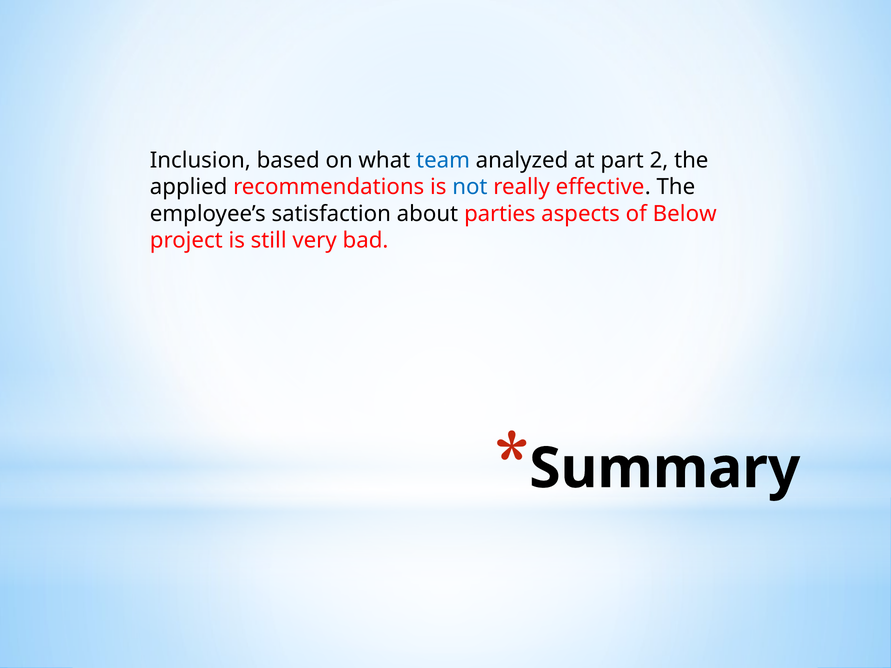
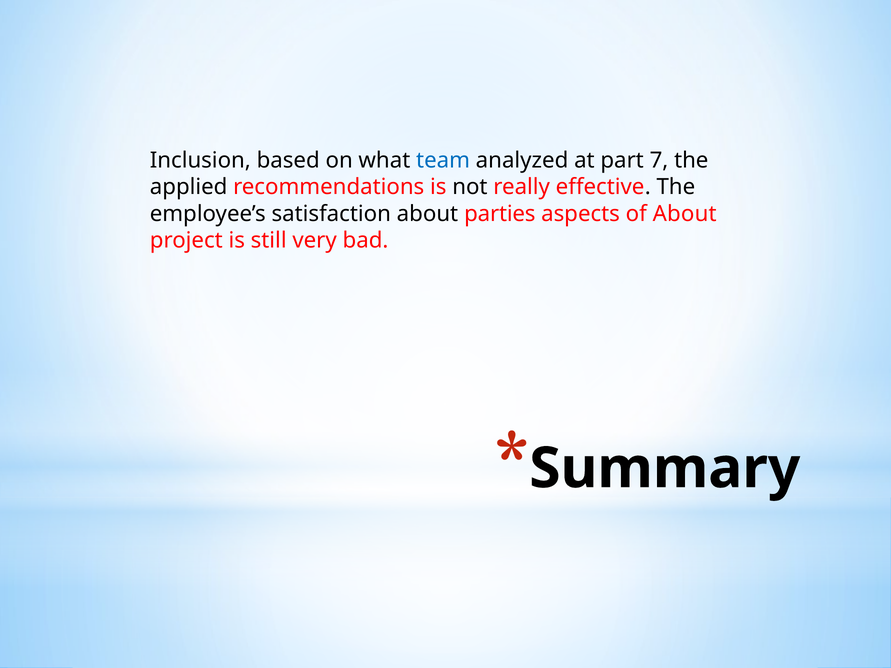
2: 2 -> 7
not colour: blue -> black
of Below: Below -> About
